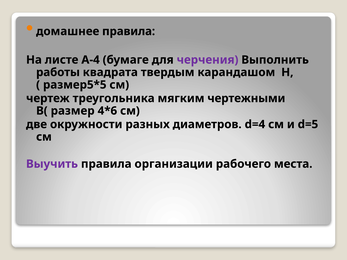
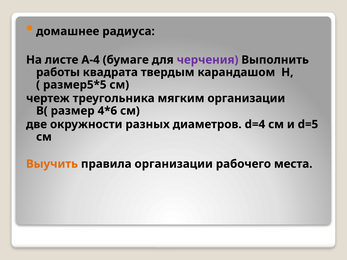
домашнее правила: правила -> радиуса
мягким чертежными: чертежными -> организации
Выучить colour: purple -> orange
